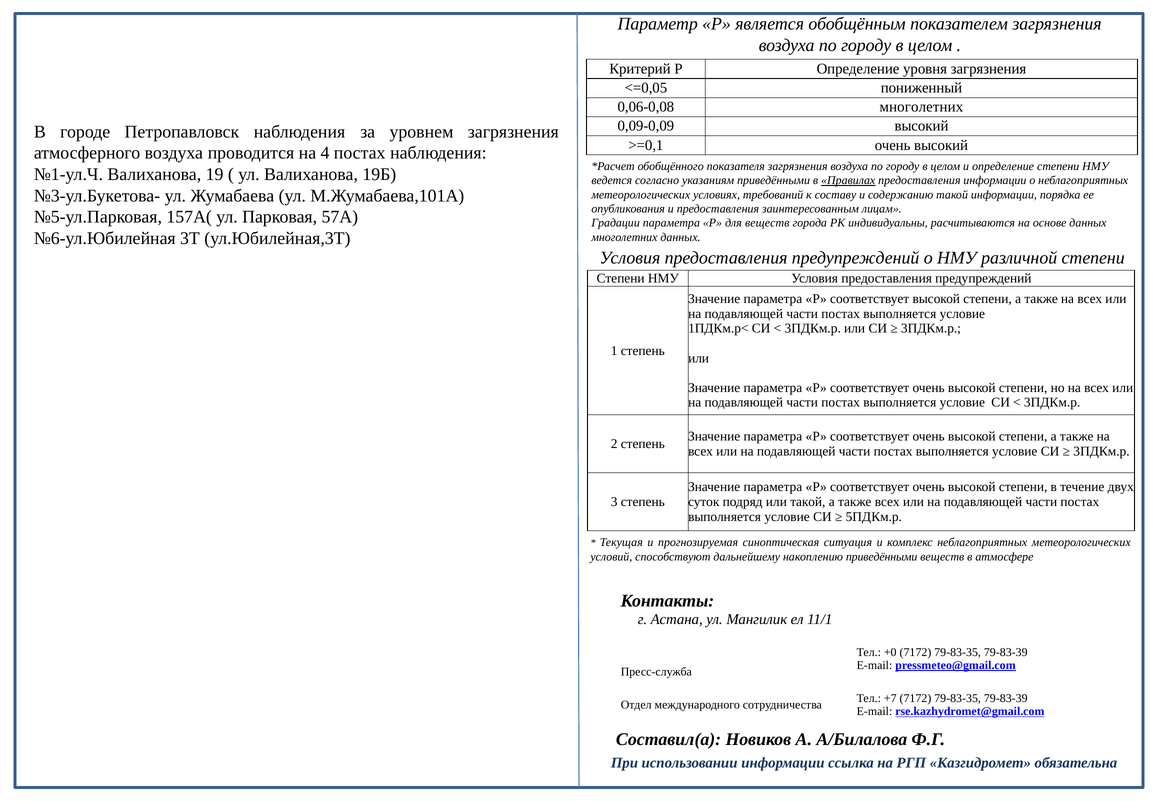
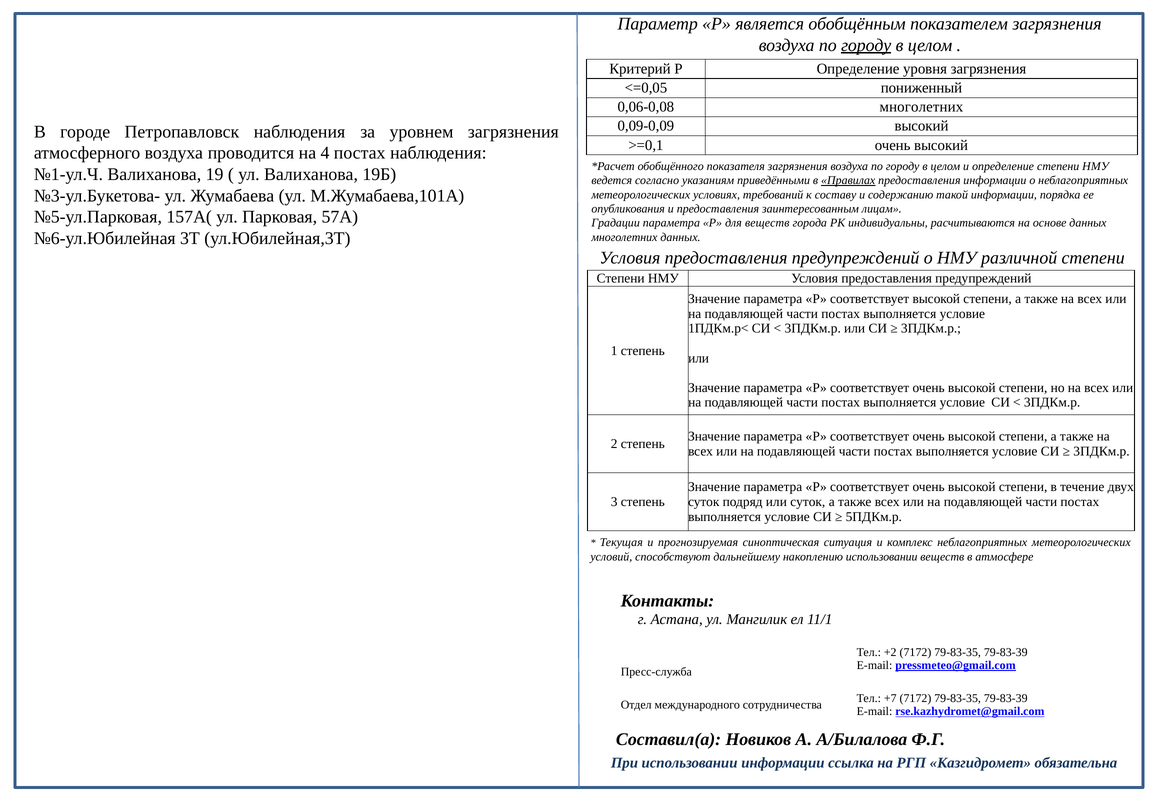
городу at (866, 45) underline: none -> present
или такой: такой -> суток
накоплению приведёнными: приведёнными -> использовании
+0: +0 -> +2
